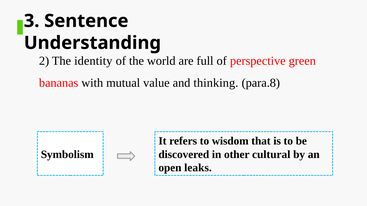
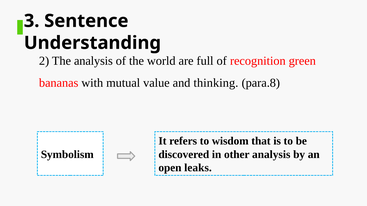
The identity: identity -> analysis
perspective: perspective -> recognition
other cultural: cultural -> analysis
